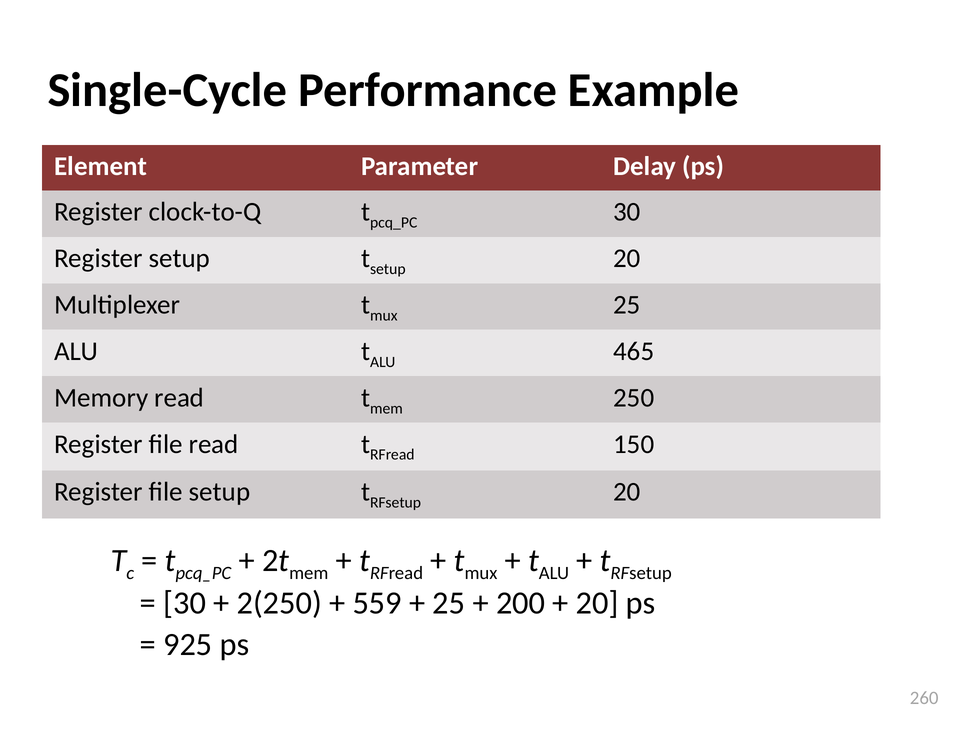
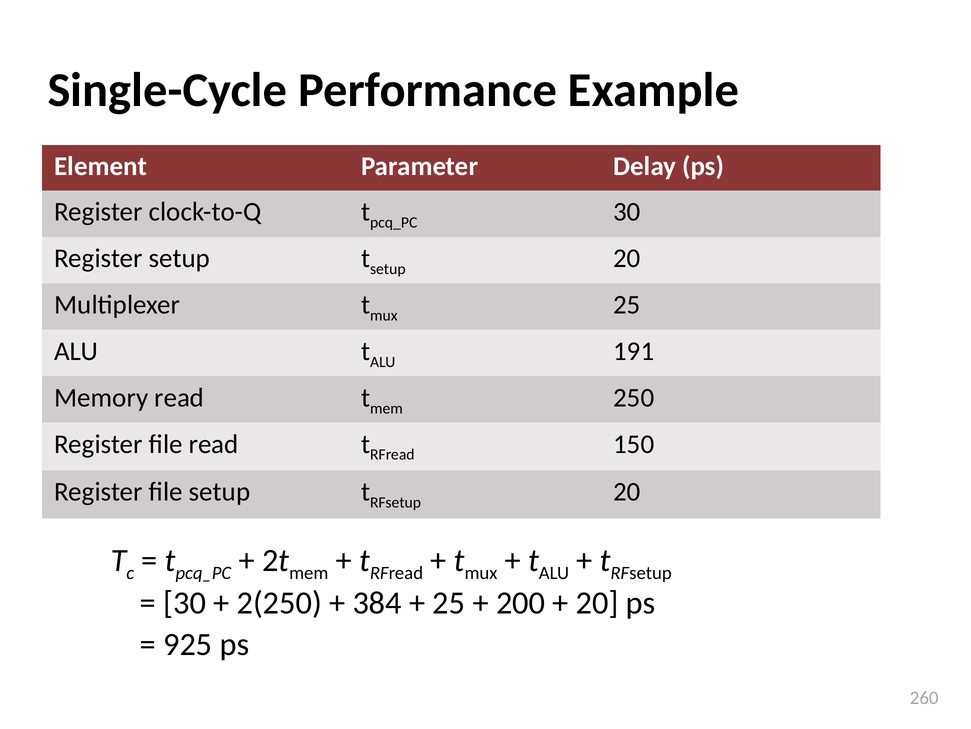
465: 465 -> 191
559: 559 -> 384
